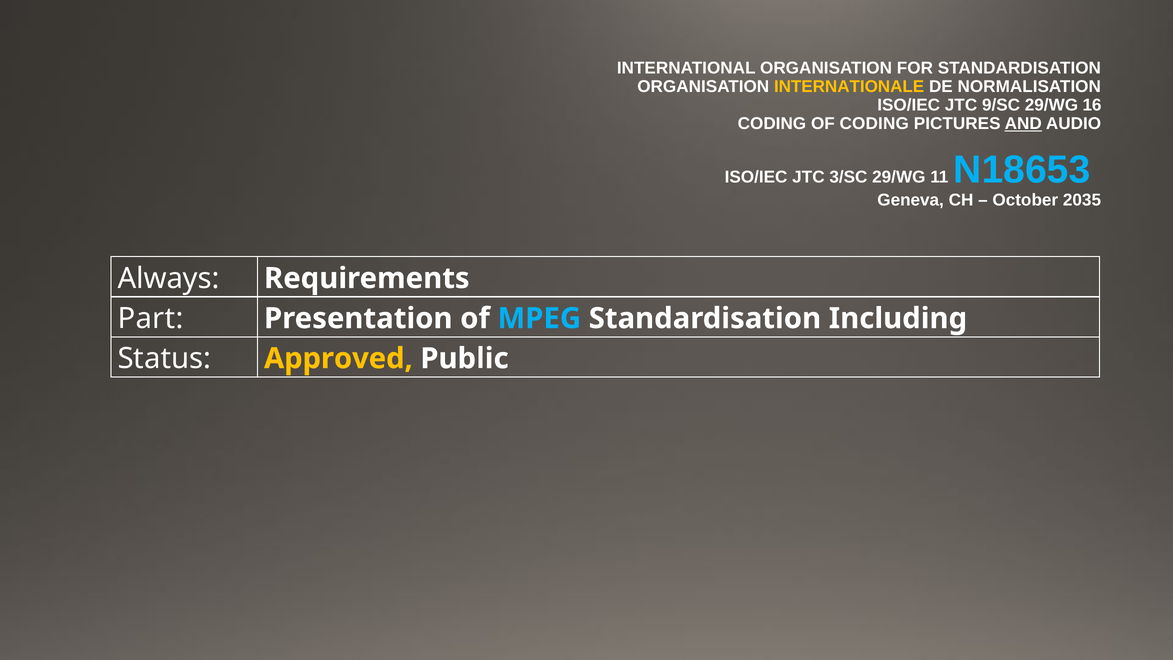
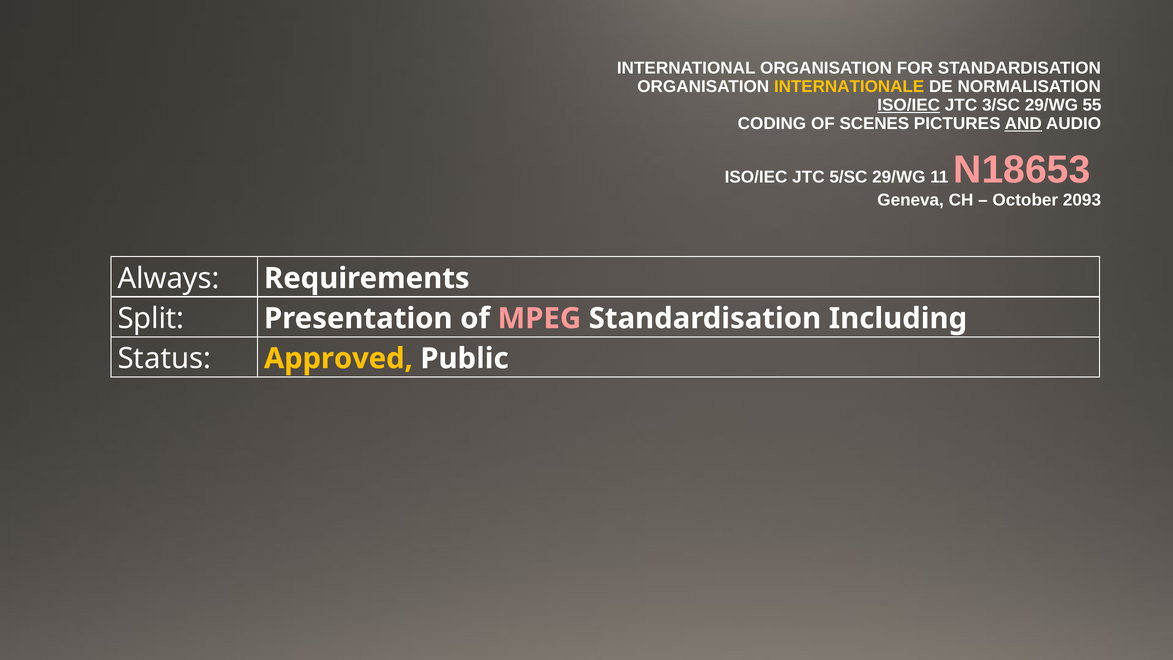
ISO/IEC at (909, 105) underline: none -> present
9/SC: 9/SC -> 3/SC
16: 16 -> 55
OF CODING: CODING -> SCENES
3/SC: 3/SC -> 5/SC
N18653 colour: light blue -> pink
2035: 2035 -> 2093
Part: Part -> Split
MPEG colour: light blue -> pink
